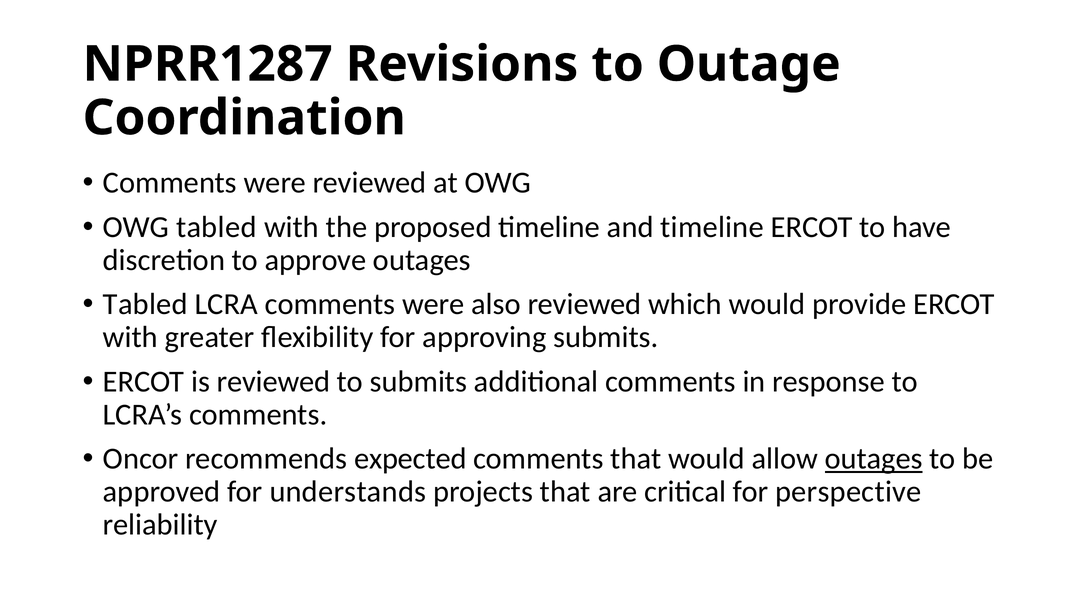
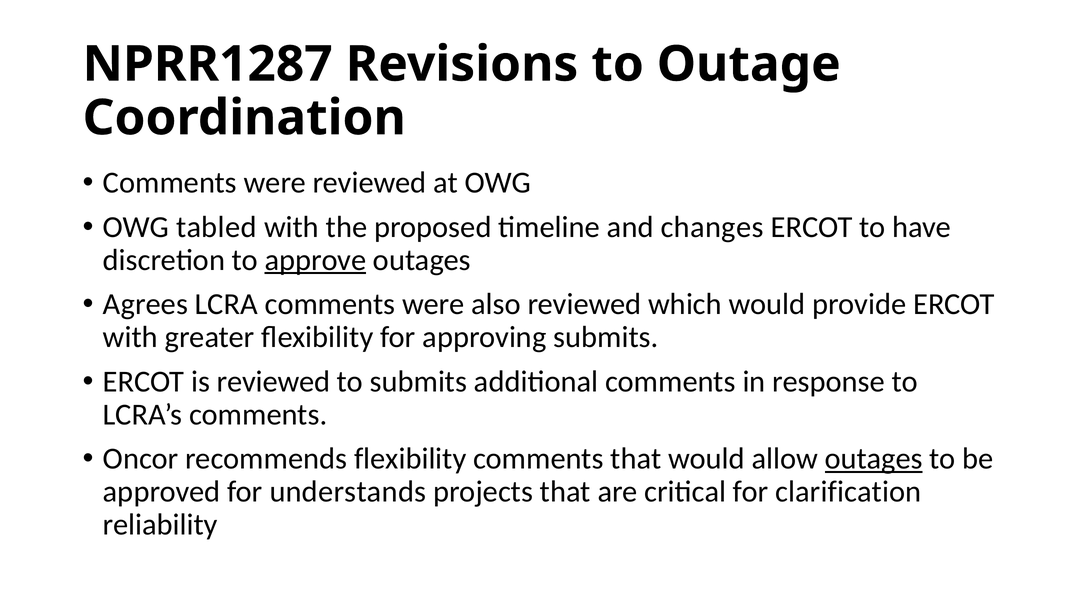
and timeline: timeline -> changes
approve underline: none -> present
Tabled at (145, 304): Tabled -> Agrees
recommends expected: expected -> flexibility
perspective: perspective -> clarification
